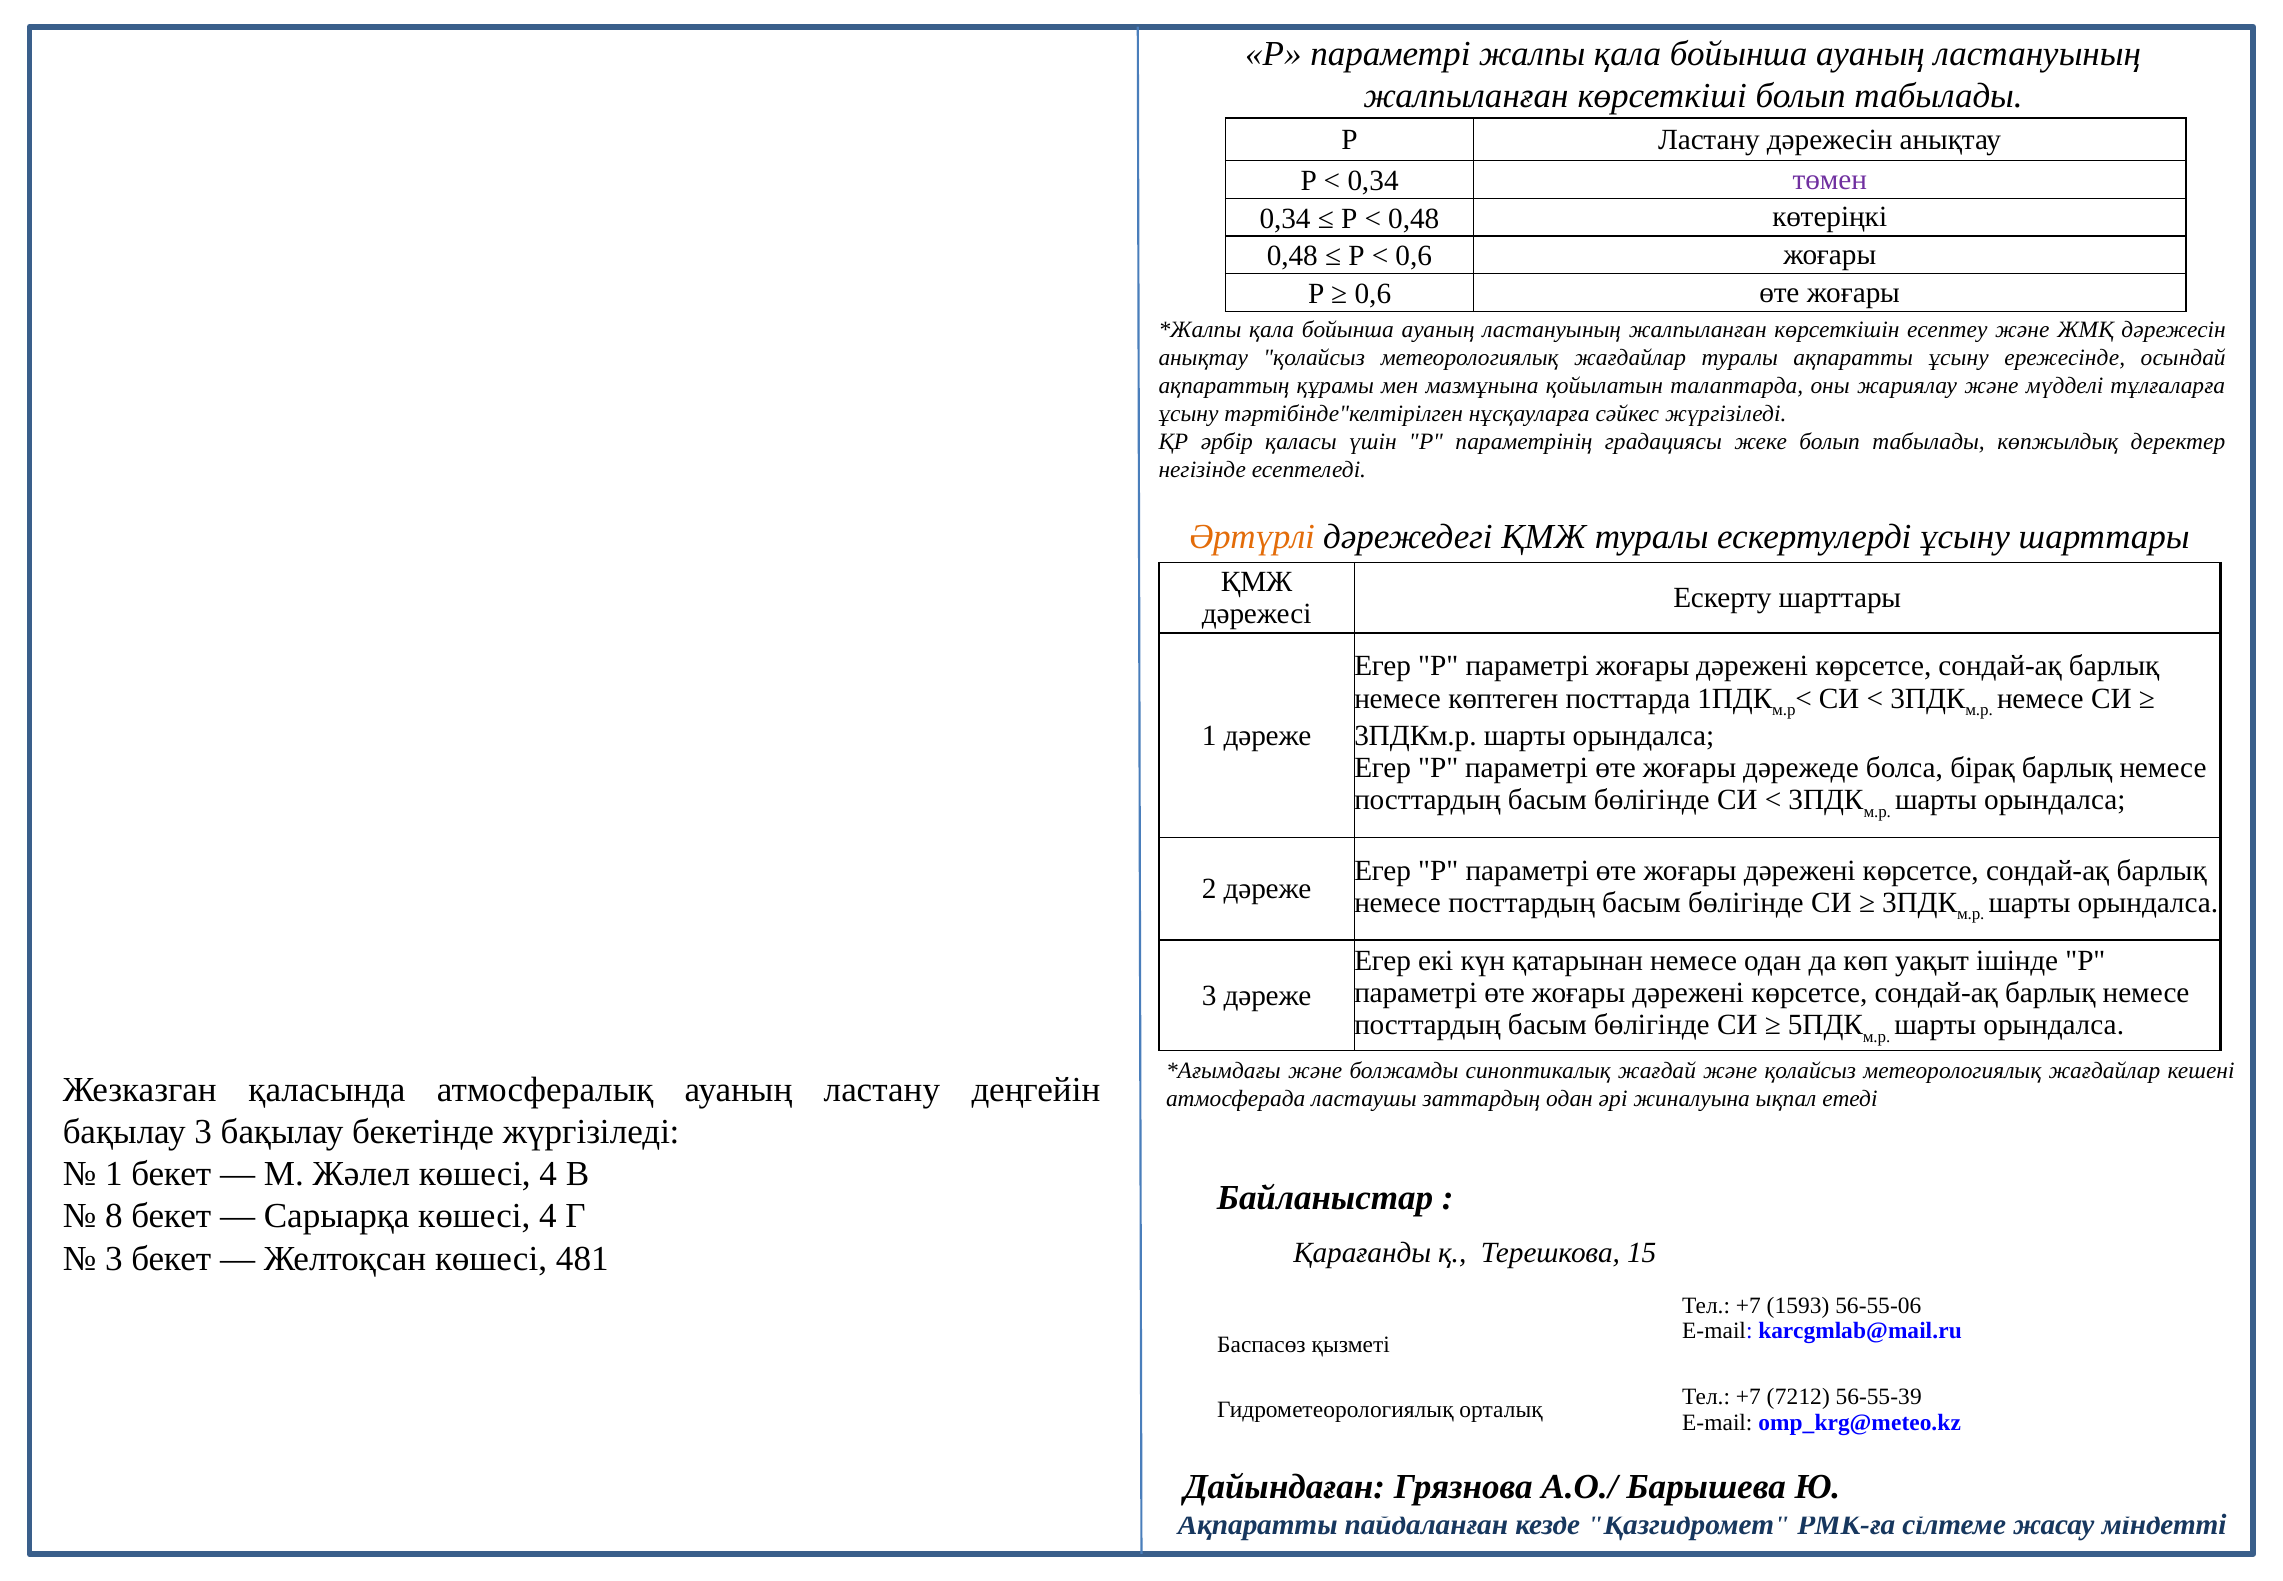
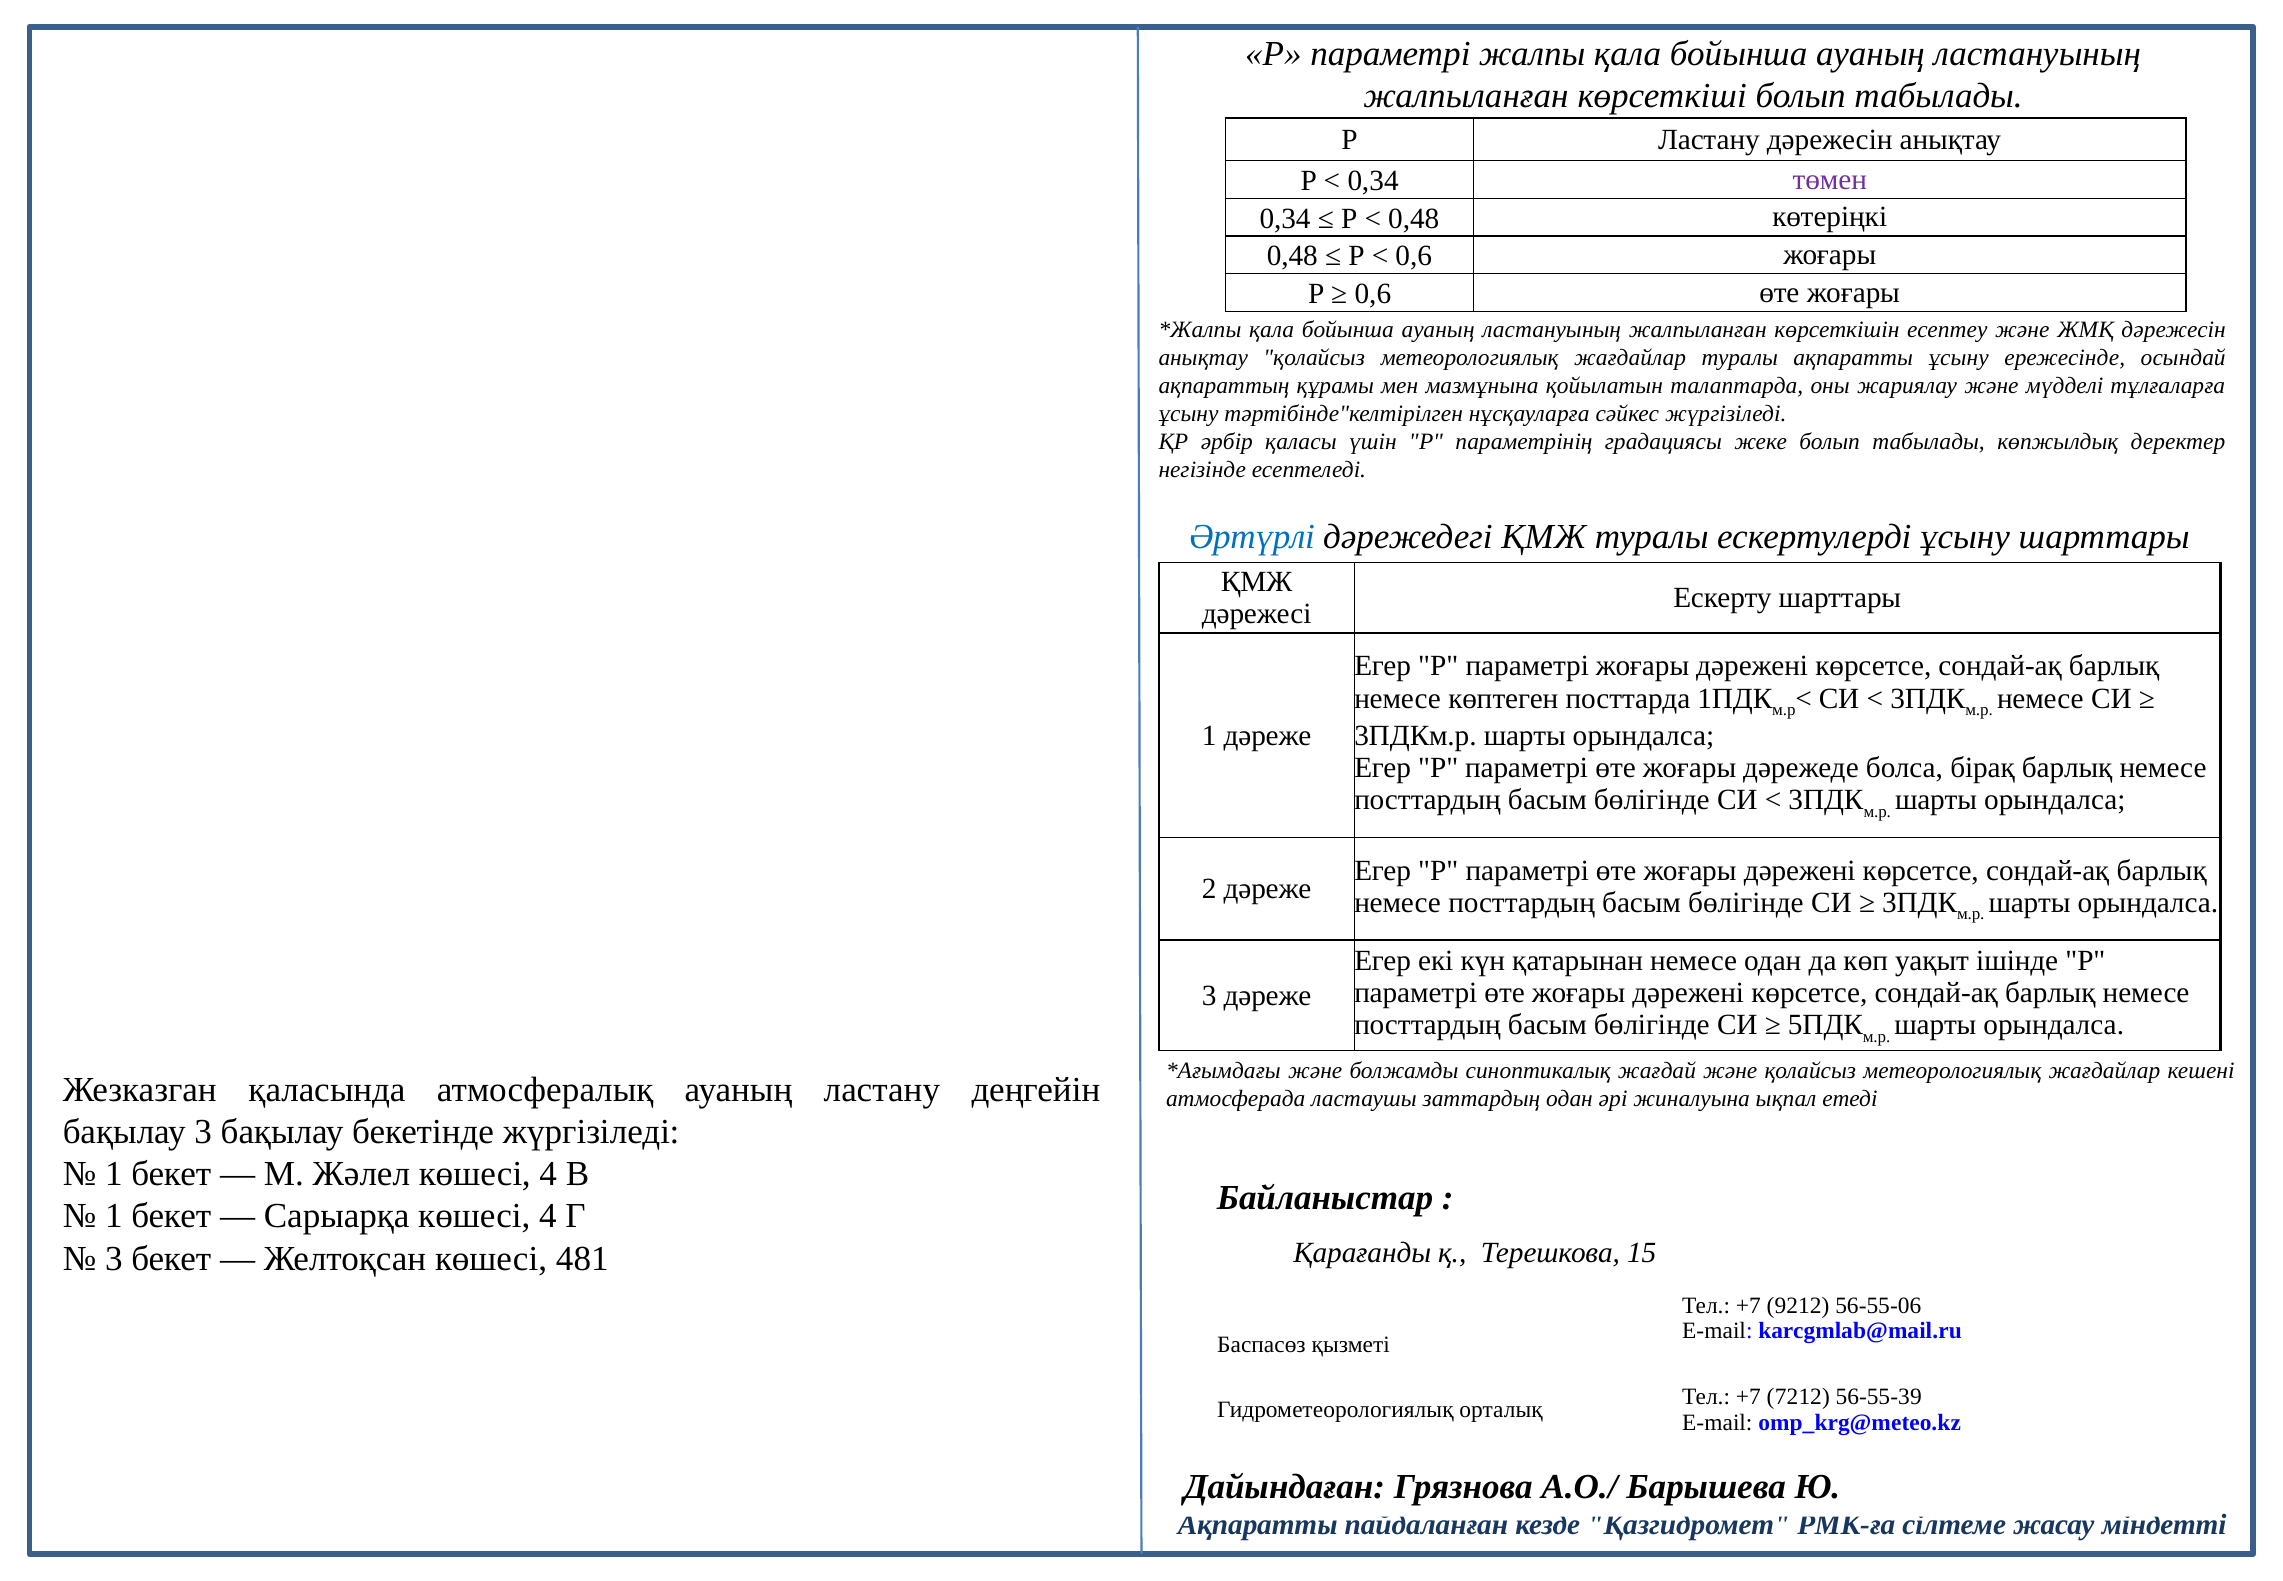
Әртүрлі colour: orange -> blue
8 at (114, 1216): 8 -> 1
1593: 1593 -> 9212
